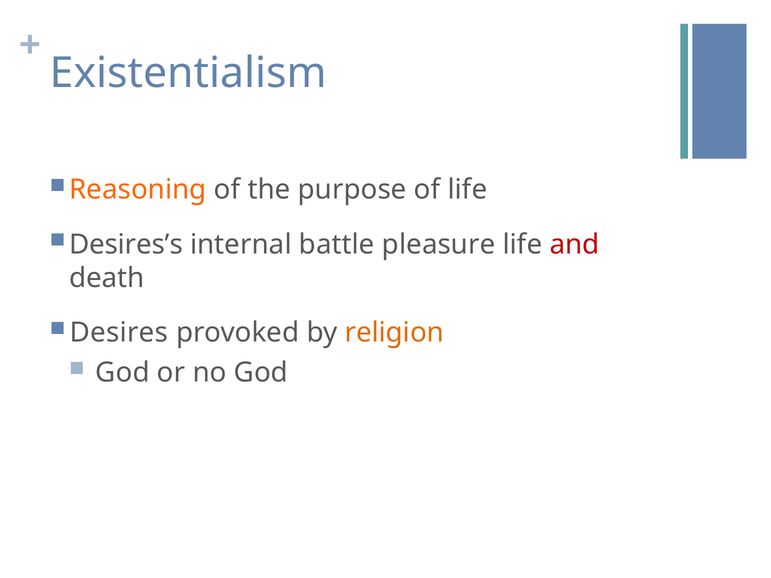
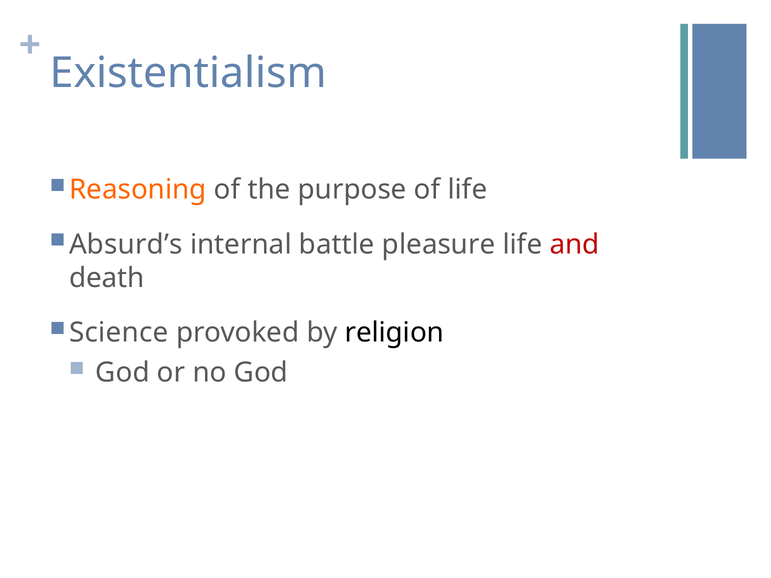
Desires’s: Desires’s -> Absurd’s
Desires: Desires -> Science
religion colour: orange -> black
